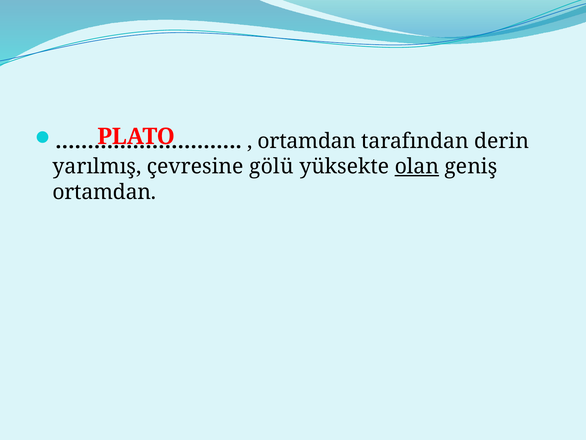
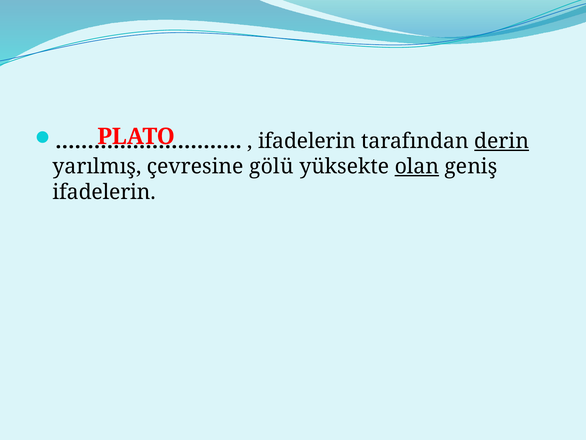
ortamdan at (307, 141): ortamdan -> ifadelerin
derin underline: none -> present
ortamdan at (104, 192): ortamdan -> ifadelerin
